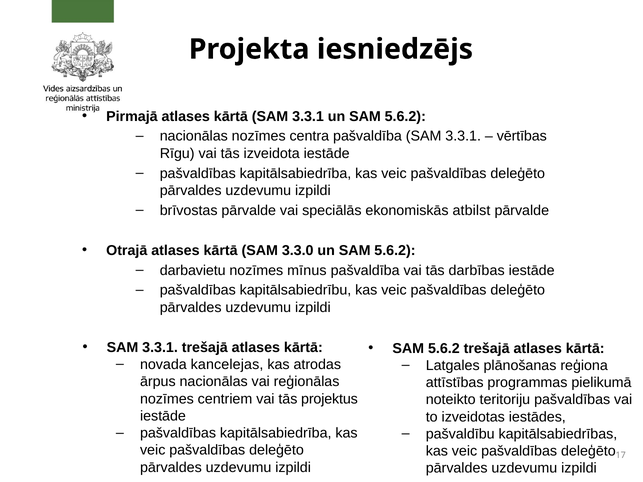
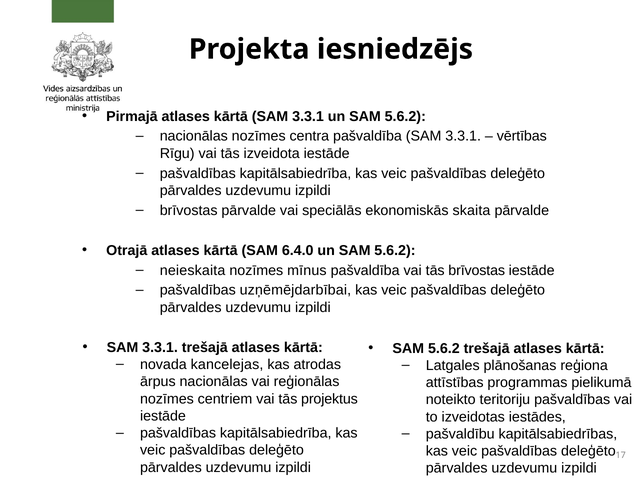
atbilst: atbilst -> skaita
3.3.0: 3.3.0 -> 6.4.0
darbavietu: darbavietu -> neieskaita
tās darbības: darbības -> brīvostas
kapitālsabiedrību: kapitālsabiedrību -> uzņēmējdarbībai
